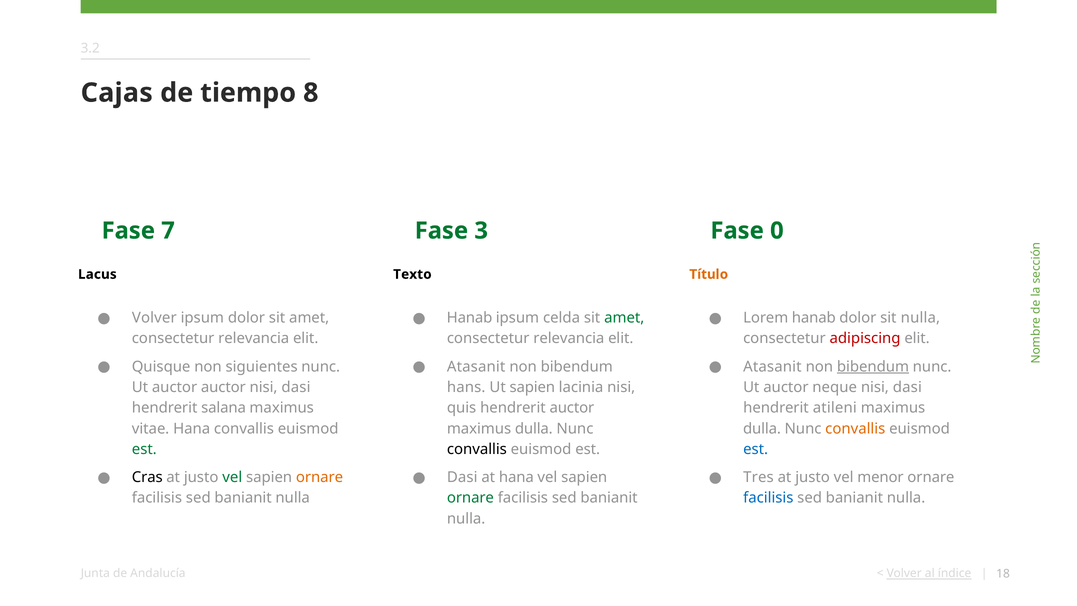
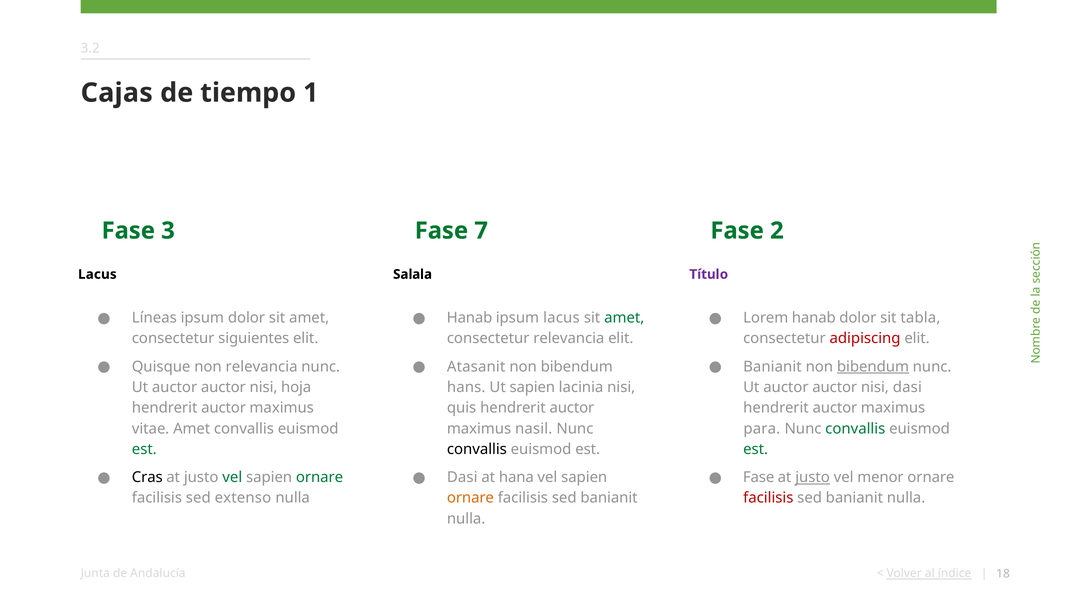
8: 8 -> 1
7: 7 -> 3
3: 3 -> 7
0: 0 -> 2
Texto: Texto -> Salala
Título colour: orange -> purple
Volver at (154, 318): Volver -> Líneas
ipsum celda: celda -> lacus
sit nulla: nulla -> tabla
relevancia at (254, 338): relevancia -> siguientes
non siguientes: siguientes -> relevancia
Atasanit at (772, 367): Atasanit -> Banianit
dasi at (296, 387): dasi -> hoja
neque at (835, 387): neque -> auctor
salana at (224, 408): salana -> auctor
atileni at (835, 408): atileni -> auctor
vitae Hana: Hana -> Amet
dulla at (534, 428): dulla -> nasil
dulla at (762, 428): dulla -> para
convallis at (855, 428) colour: orange -> green
est at (756, 449) colour: blue -> green
ornare at (320, 477) colour: orange -> green
Tres at (759, 477): Tres -> Fase
justo at (813, 477) underline: none -> present
banianit at (243, 498): banianit -> extenso
ornare at (470, 498) colour: green -> orange
facilisis at (768, 498) colour: blue -> red
